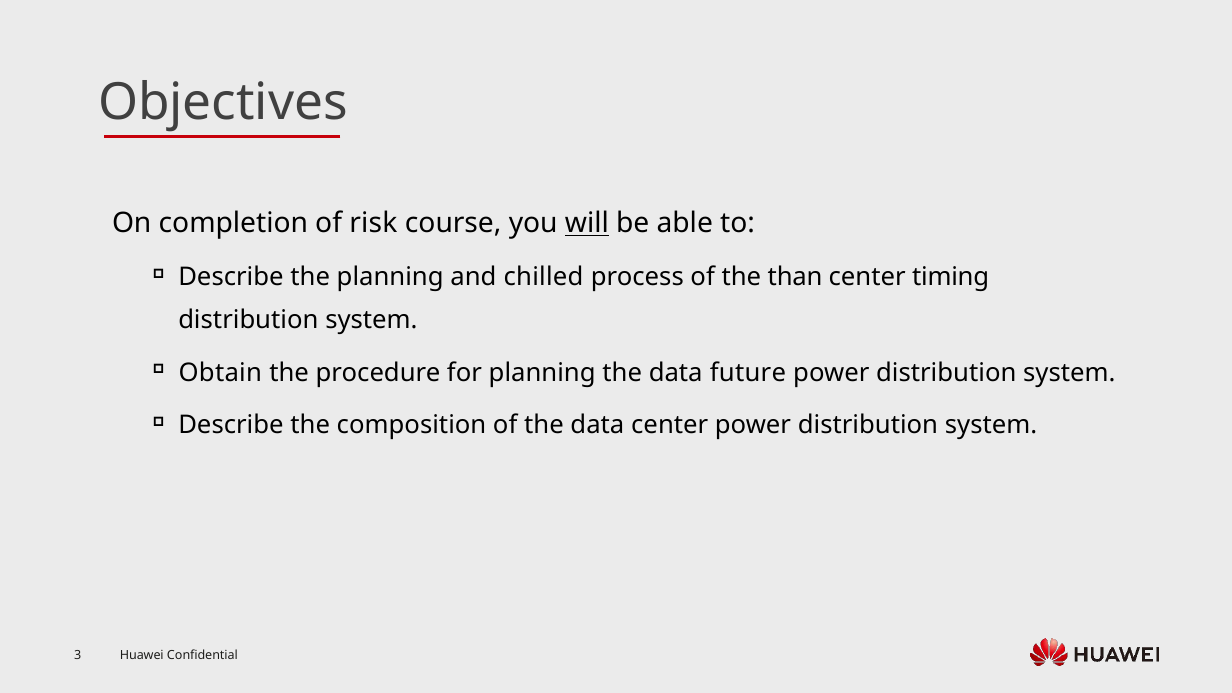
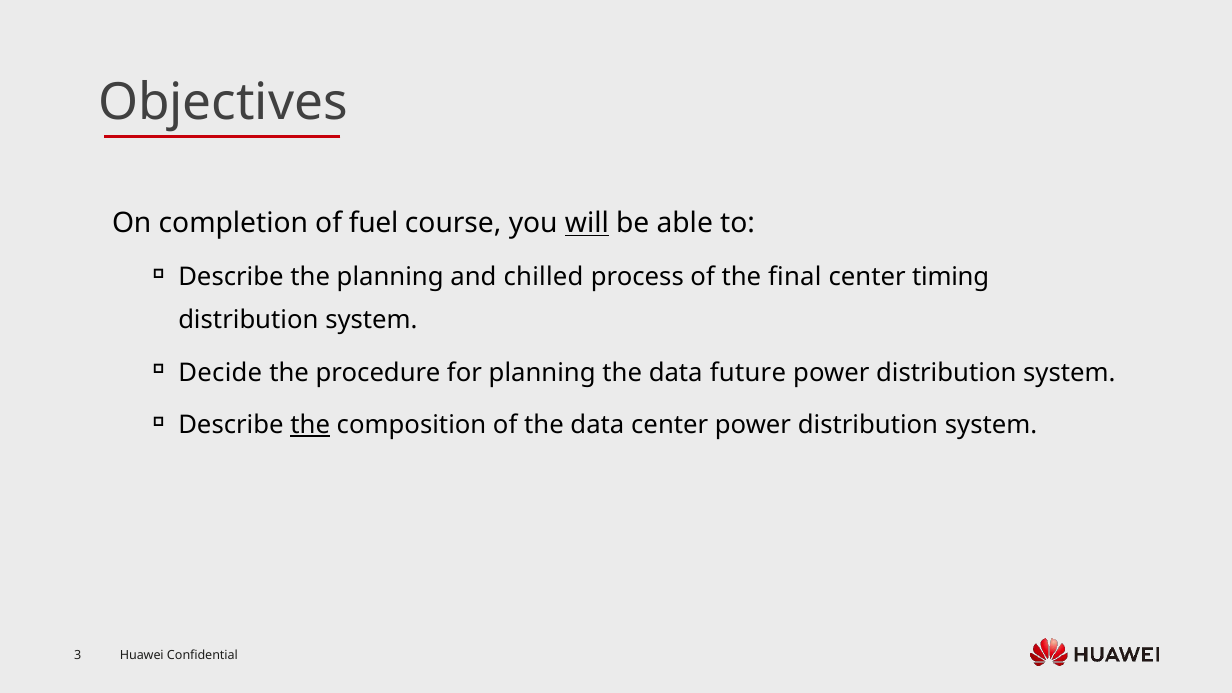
risk: risk -> fuel
than: than -> final
Obtain: Obtain -> Decide
the at (310, 425) underline: none -> present
